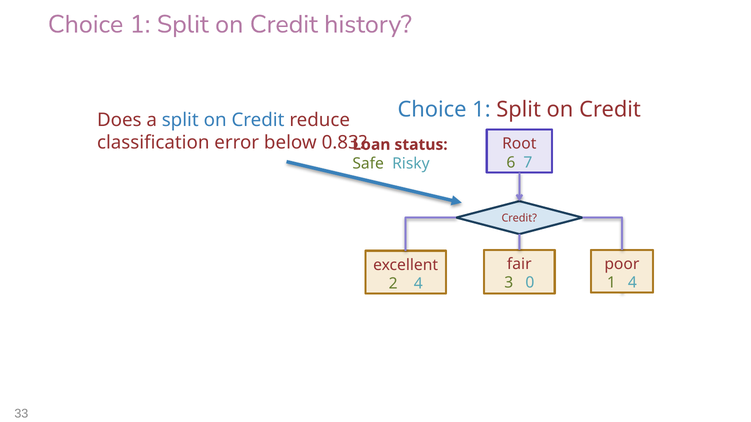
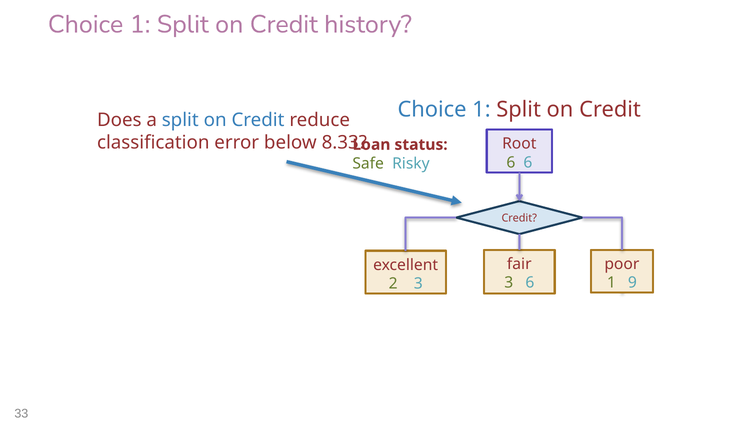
0.83: 0.83 -> 8.33
6 7: 7 -> 6
3 0: 0 -> 6
1 4: 4 -> 9
2 4: 4 -> 3
